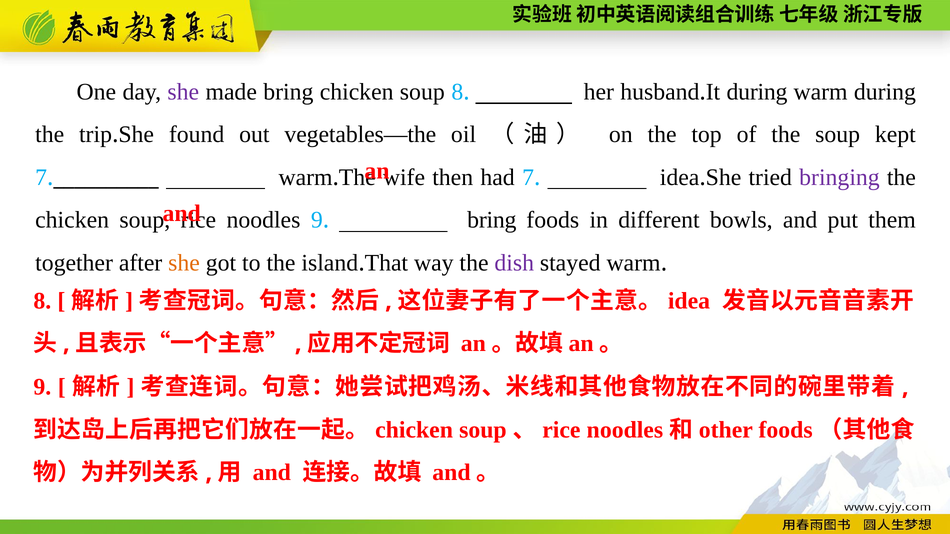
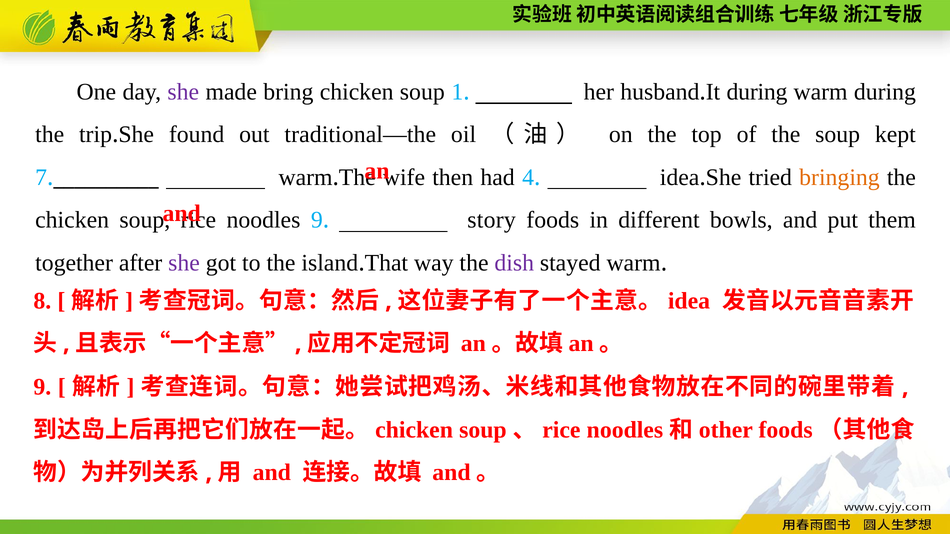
soup 8: 8 -> 1
vegetables—the: vegetables—the -> traditional—the
had 7: 7 -> 4
bringing colour: purple -> orange
bring at (492, 220): bring -> story
she at (184, 263) colour: orange -> purple
